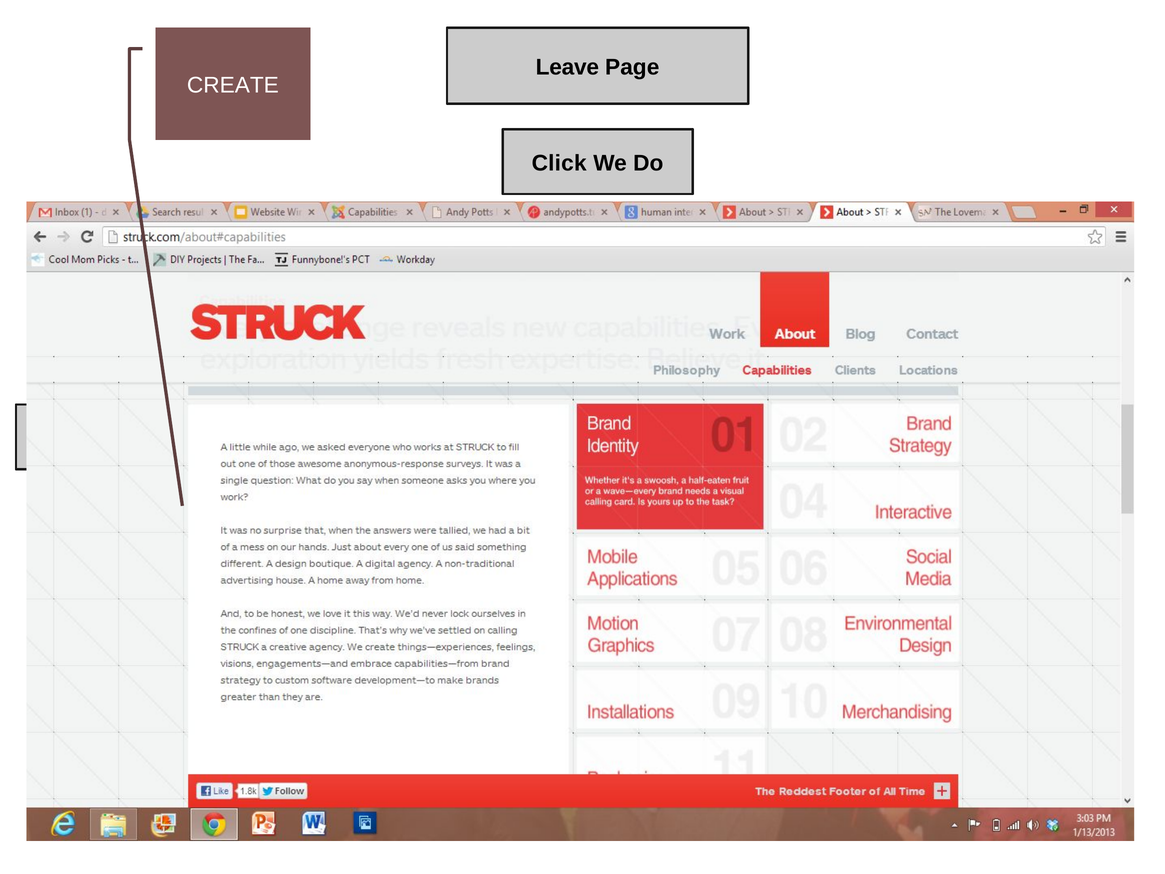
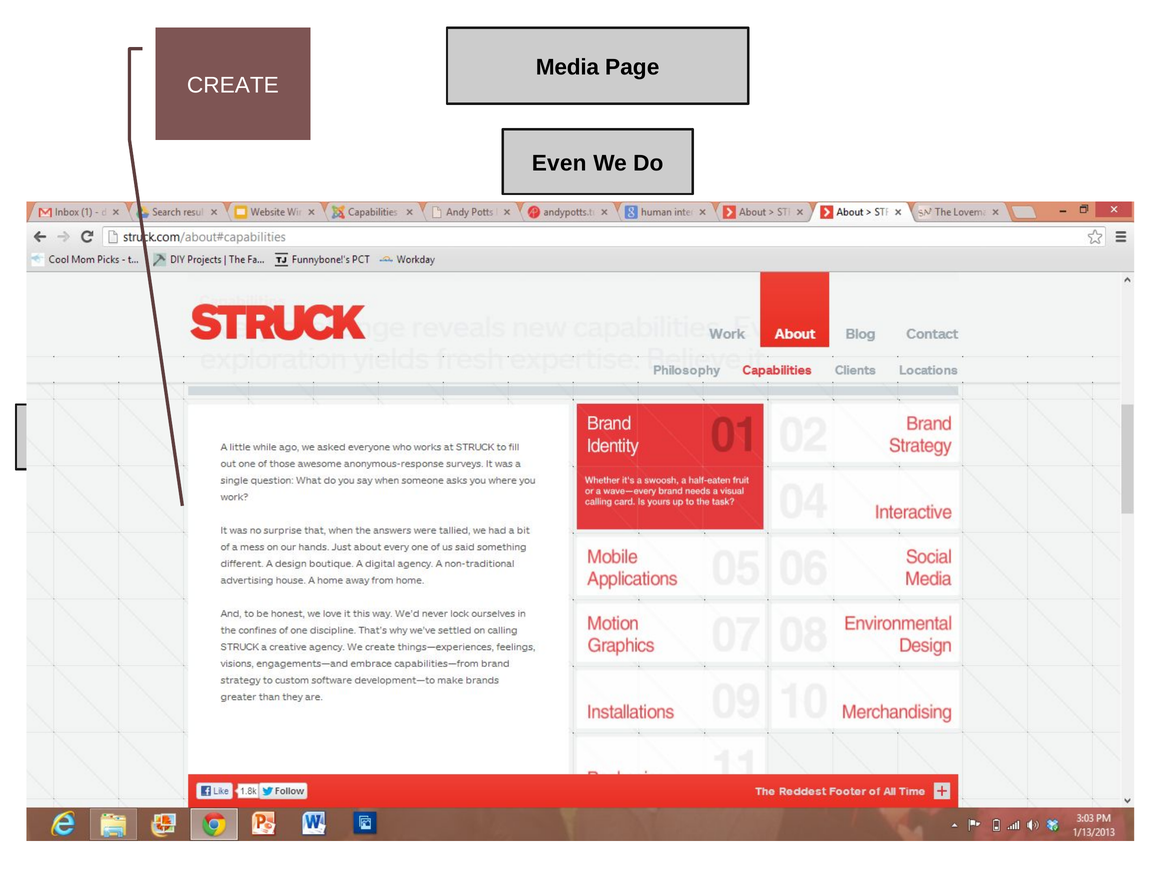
Leave at (567, 67): Leave -> Media
Click: Click -> Even
